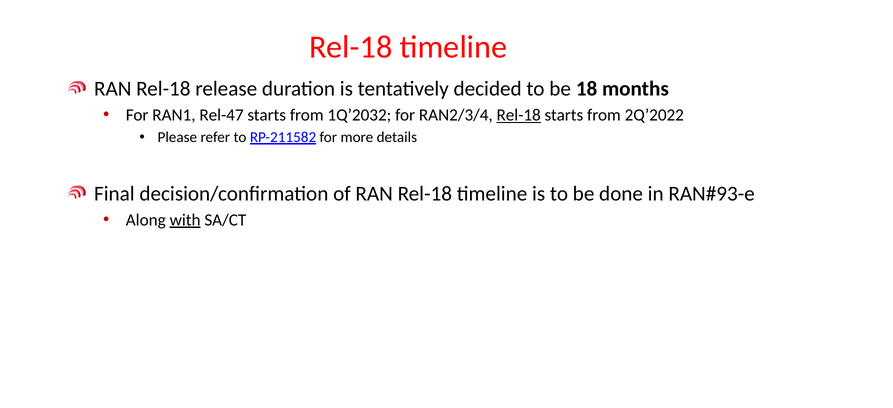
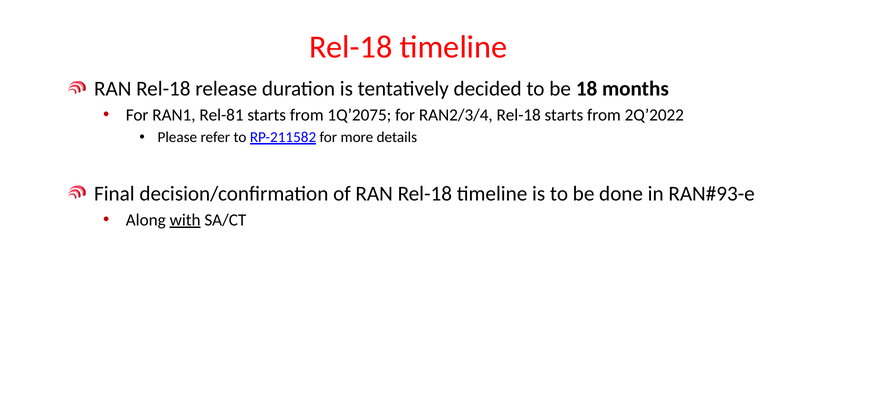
Rel-47: Rel-47 -> Rel-81
1Q’2032: 1Q’2032 -> 1Q’2075
Rel-18 at (519, 115) underline: present -> none
